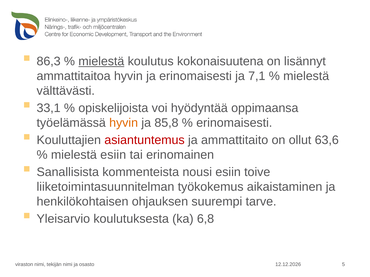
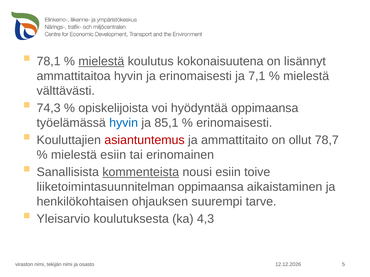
86,3: 86,3 -> 78,1
33,1: 33,1 -> 74,3
hyvin at (124, 123) colour: orange -> blue
85,8: 85,8 -> 85,1
63,6: 63,6 -> 78,7
kommenteista underline: none -> present
liiketoimintasuunnitelman työkokemus: työkokemus -> oppimaansa
6,8: 6,8 -> 4,3
